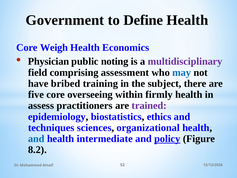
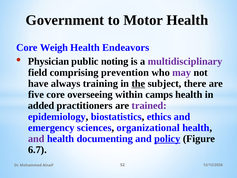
Define: Define -> Motor
Economics: Economics -> Endeavors
assessment: assessment -> prevention
may colour: blue -> purple
bribed: bribed -> always
the underline: none -> present
firmly: firmly -> camps
assess: assess -> added
techniques: techniques -> emergency
and at (36, 139) colour: blue -> purple
intermediate: intermediate -> documenting
8.2: 8.2 -> 6.7
